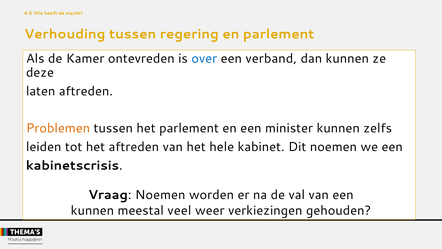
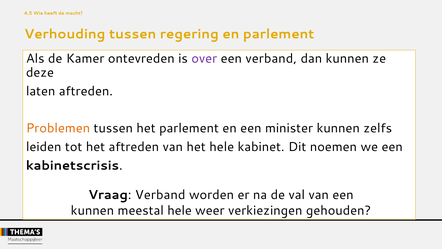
over colour: blue -> purple
Vraag Noemen: Noemen -> Verband
meestal veel: veel -> hele
